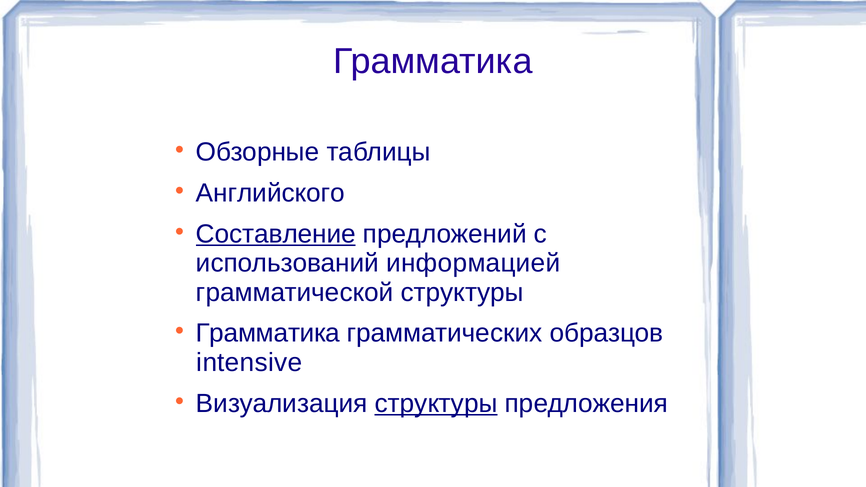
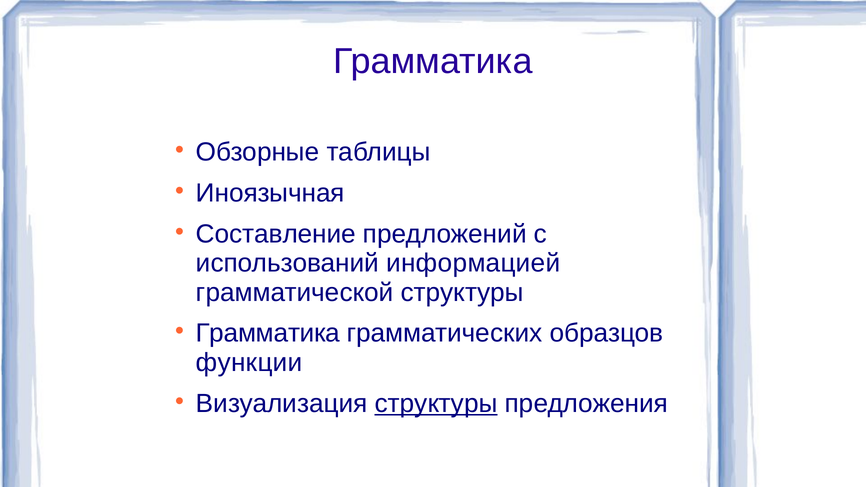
Английского: Английского -> Иноязычная
Составление underline: present -> none
intensive: intensive -> функции
